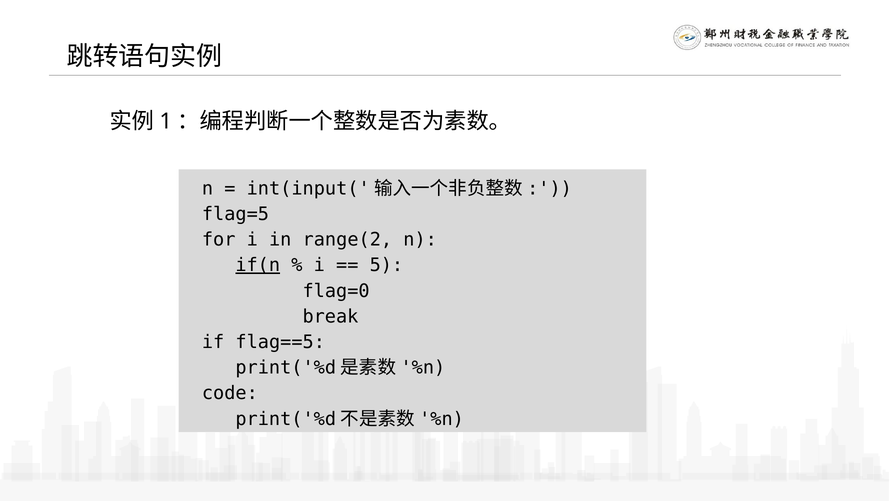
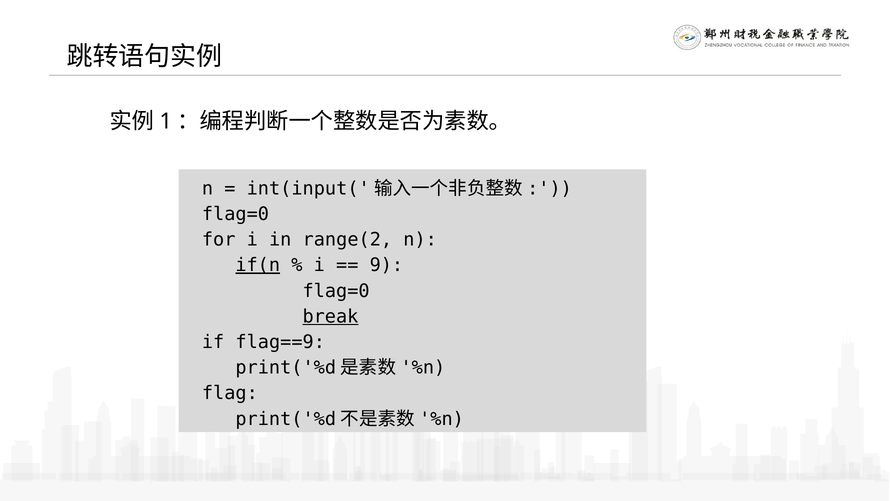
flag=5 at (235, 214): flag=5 -> flag=0
5: 5 -> 9
break underline: none -> present
flag==5: flag==5 -> flag==9
code: code -> flag
